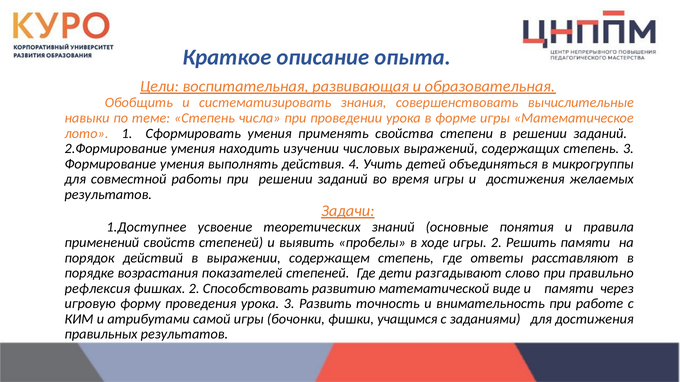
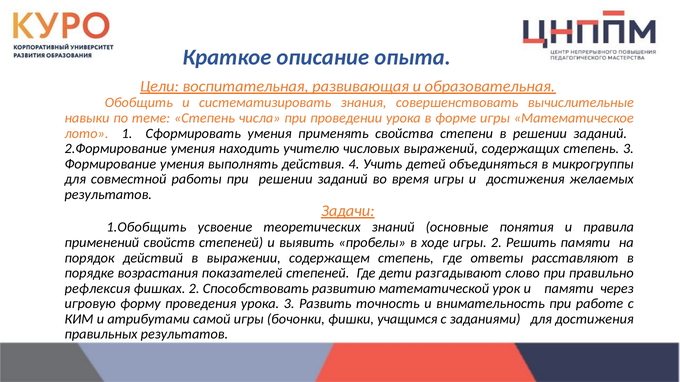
изучении: изучении -> учителю
1.Доступнее: 1.Доступнее -> 1.Обобщить
виде: виде -> урок
